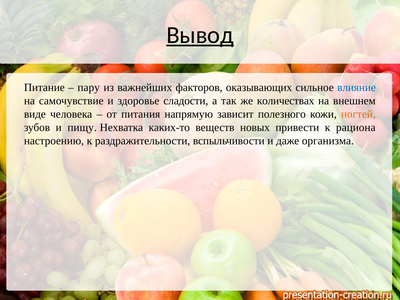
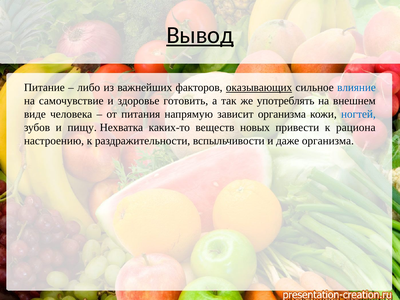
пару: пару -> либо
оказывающих underline: none -> present
сладости: сладости -> готовить
количествах: количествах -> употреблять
зависит полезного: полезного -> организма
ногтей colour: orange -> blue
